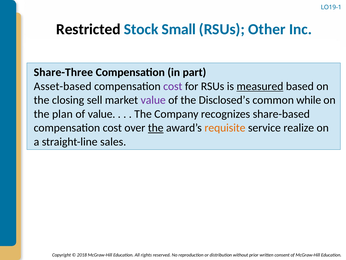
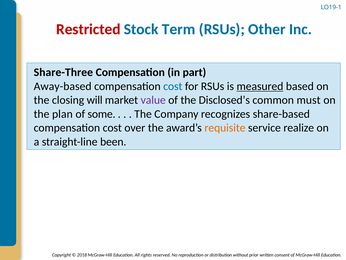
Restricted colour: black -> red
Small: Small -> Term
Asset-based: Asset-based -> Away-based
cost at (173, 86) colour: purple -> blue
sell: sell -> will
while: while -> must
of value: value -> some
the at (156, 128) underline: present -> none
sales: sales -> been
